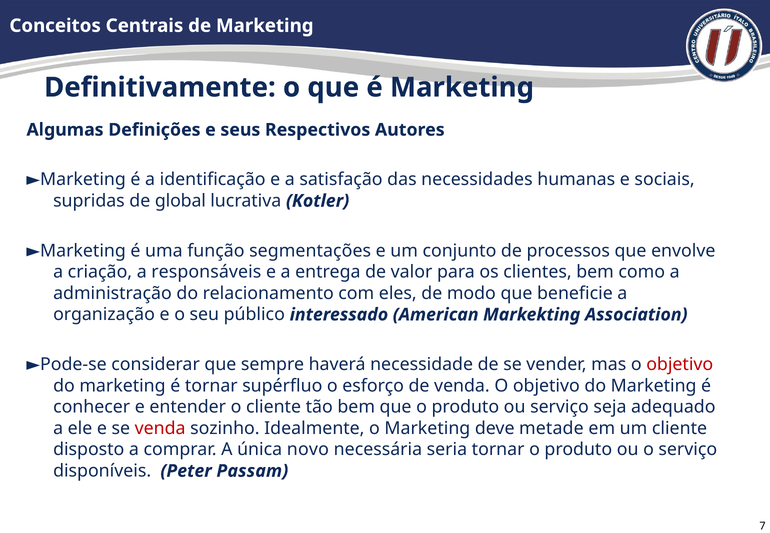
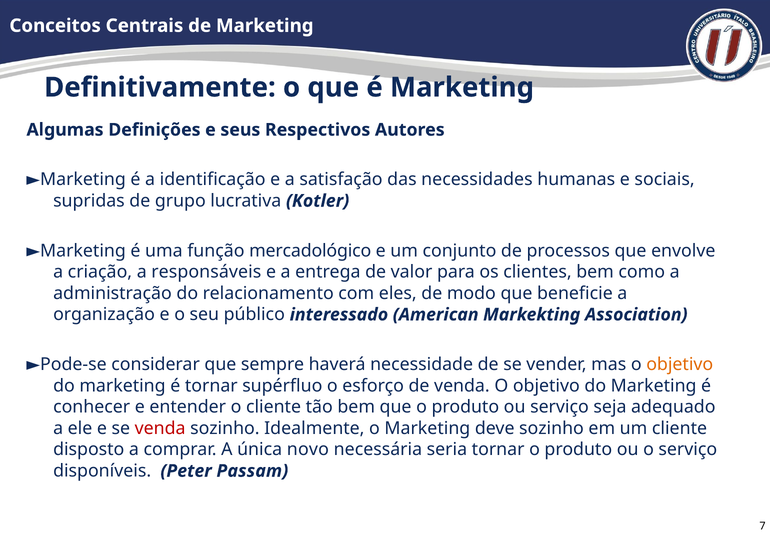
global: global -> grupo
segmentações: segmentações -> mercadológico
objetivo at (680, 364) colour: red -> orange
deve metade: metade -> sozinho
